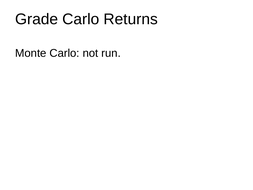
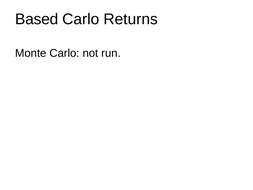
Grade: Grade -> Based
